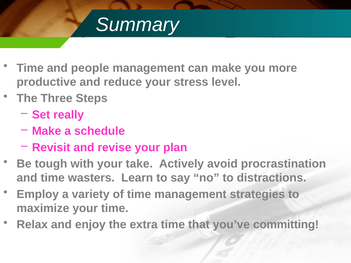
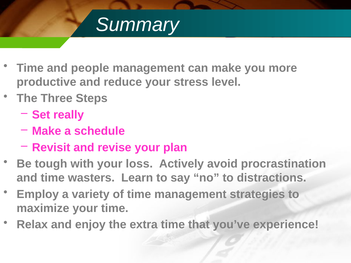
take: take -> loss
committing: committing -> experience
